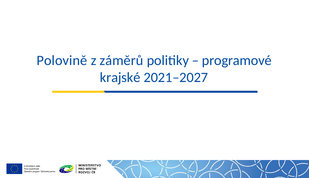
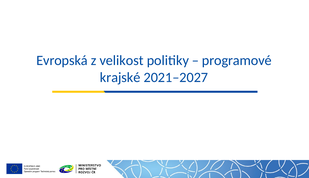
Polovině: Polovině -> Evropská
záměrů: záměrů -> velikost
